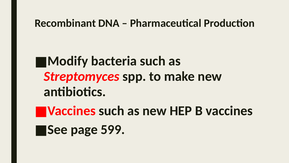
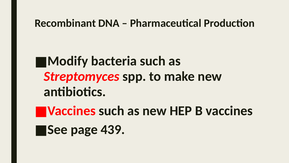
599: 599 -> 439
